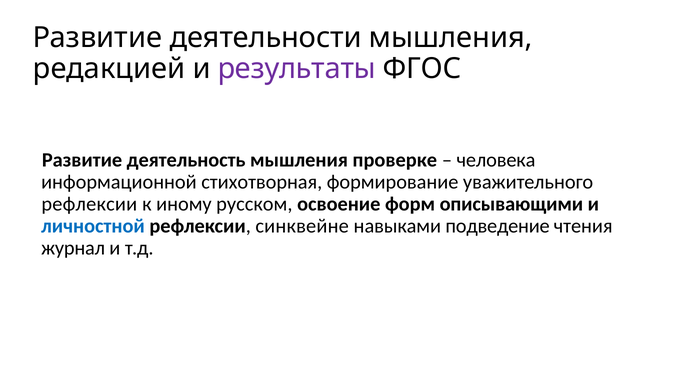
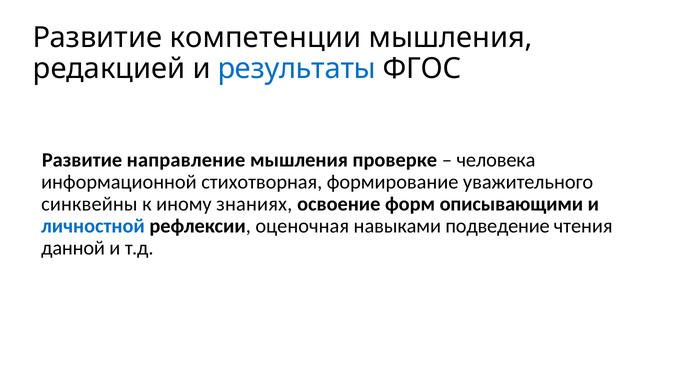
деятельности: деятельности -> компетенции
результаты colour: purple -> blue
деятельность: деятельность -> направление
рефлексии at (89, 204): рефлексии -> синквейны
русском: русском -> знаниях
синквейне: синквейне -> оценочная
журнал: журнал -> данной
